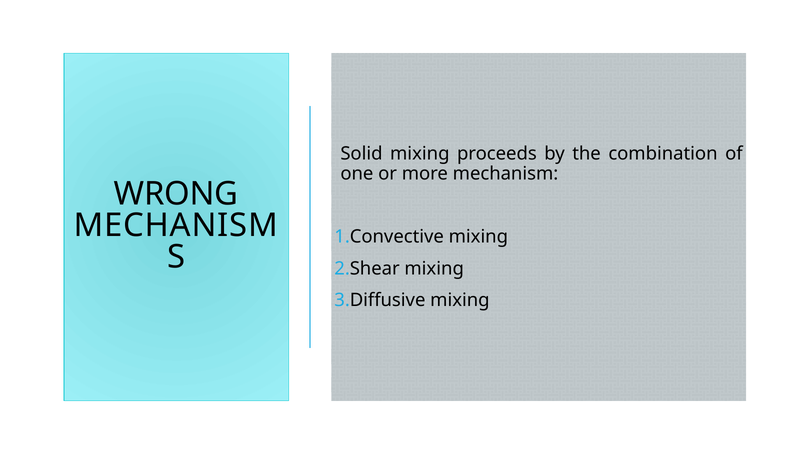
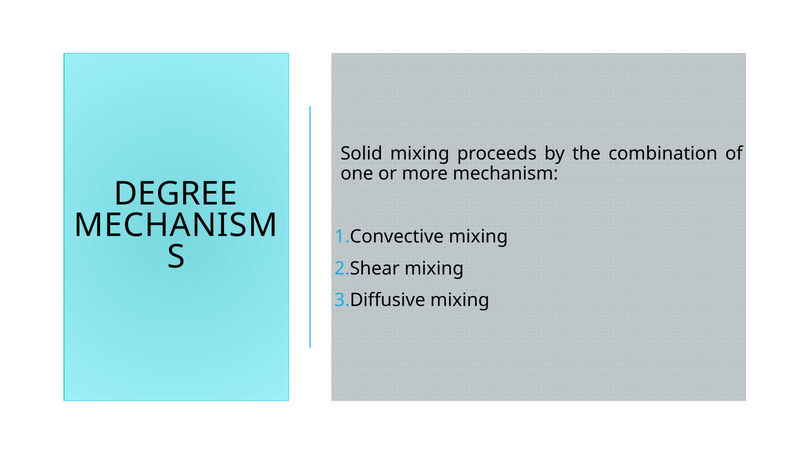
WRONG: WRONG -> DEGREE
